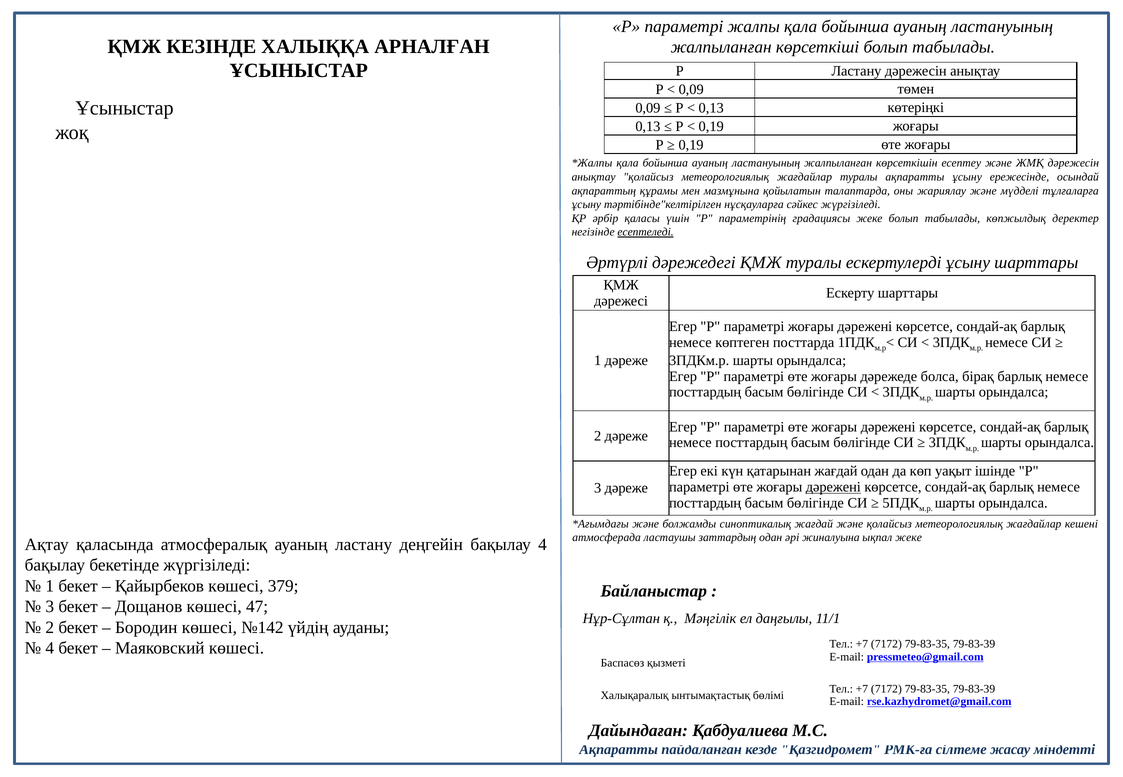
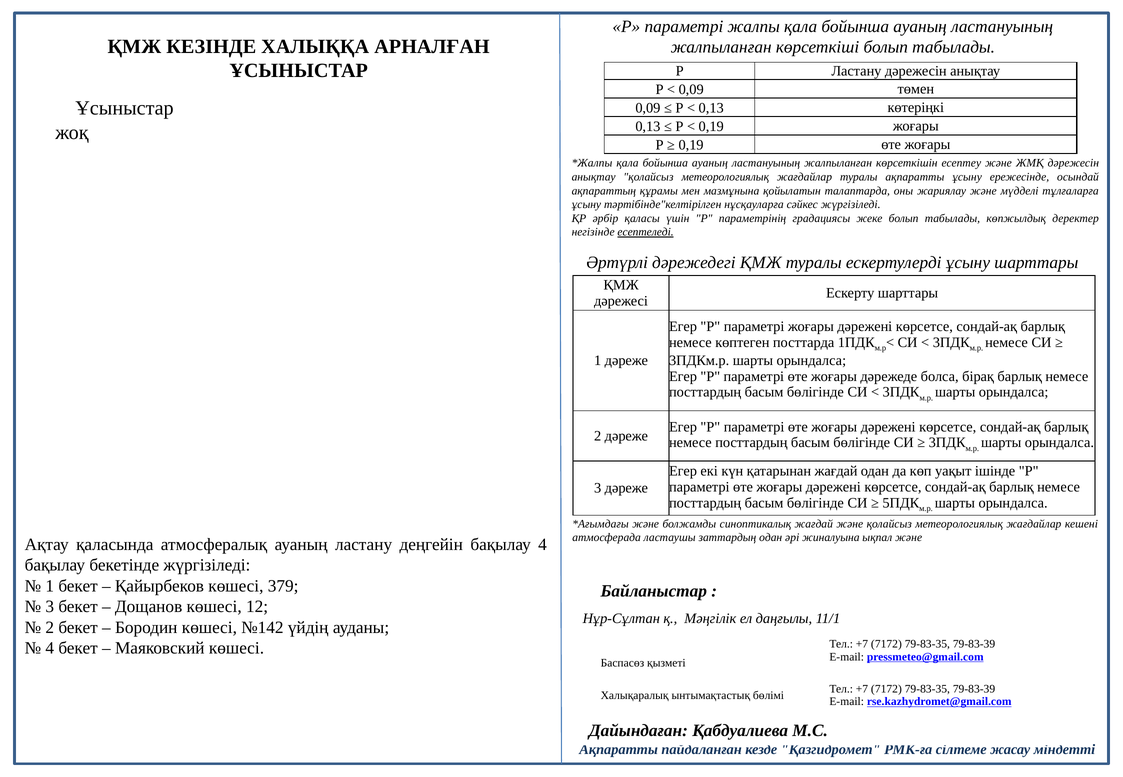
дәрежені at (833, 487) underline: present -> none
ықпал жеке: жеке -> және
47: 47 -> 12
